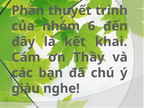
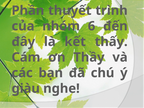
khai: khai -> thấy
